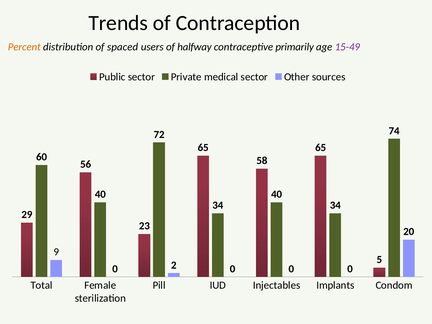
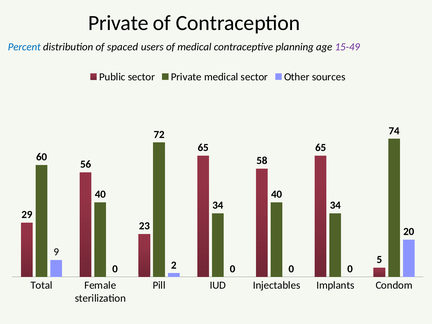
Trends at (118, 23): Trends -> Private
Percent colour: orange -> blue
of halfway: halfway -> medical
primarily: primarily -> planning
